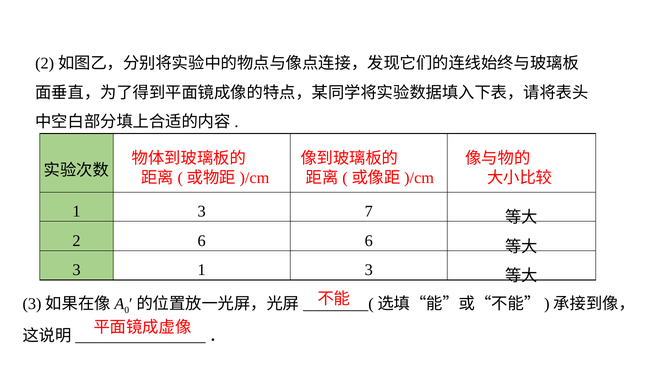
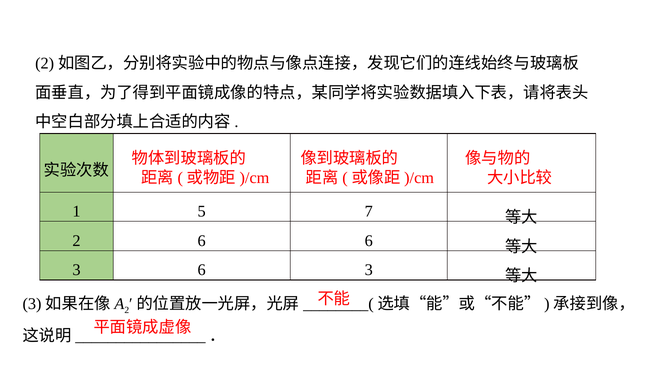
3 at (202, 211): 3 -> 5
3 1: 1 -> 6
0 at (127, 310): 0 -> 2
